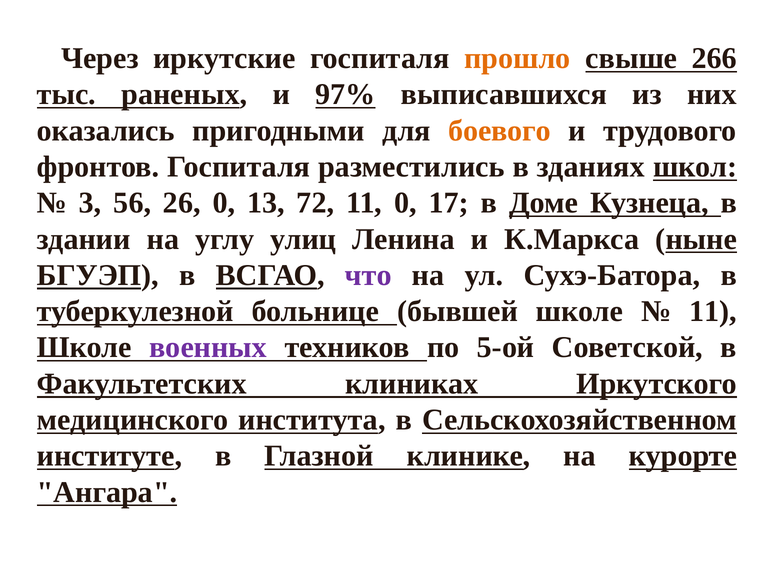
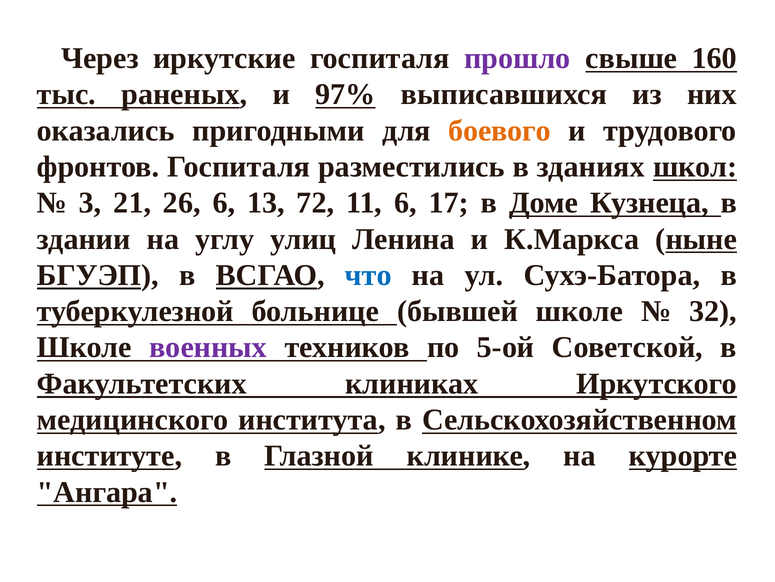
прошло colour: orange -> purple
266: 266 -> 160
56: 56 -> 21
26 0: 0 -> 6
11 0: 0 -> 6
что colour: purple -> blue
11 at (713, 311): 11 -> 32
